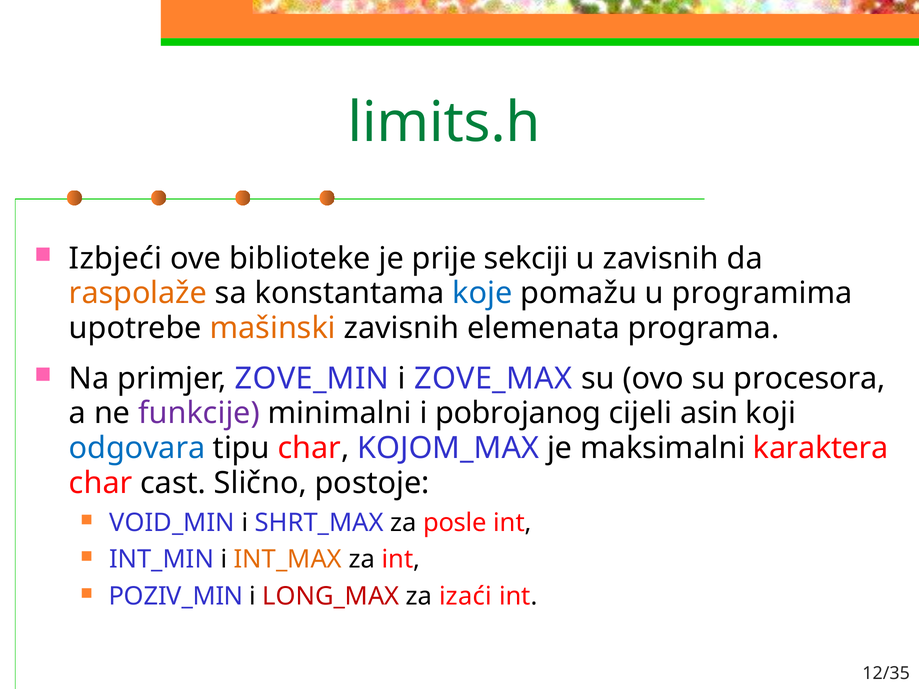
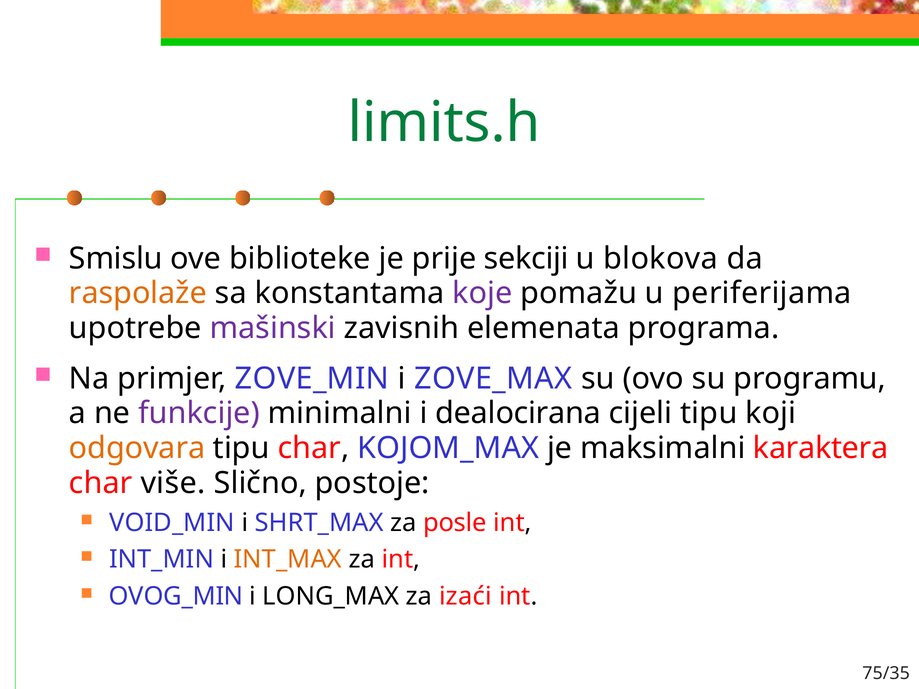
Izbjeći: Izbjeći -> Smislu
u zavisnih: zavisnih -> blokova
koje colour: blue -> purple
programima: programima -> periferijama
mašinski colour: orange -> purple
procesora: procesora -> programu
pobrojanog: pobrojanog -> dealocirana
cijeli asin: asin -> tipu
odgovara colour: blue -> orange
cast: cast -> više
POZIV_MIN: POZIV_MIN -> OVOG_MIN
LONG_MAX colour: red -> black
12/35: 12/35 -> 75/35
